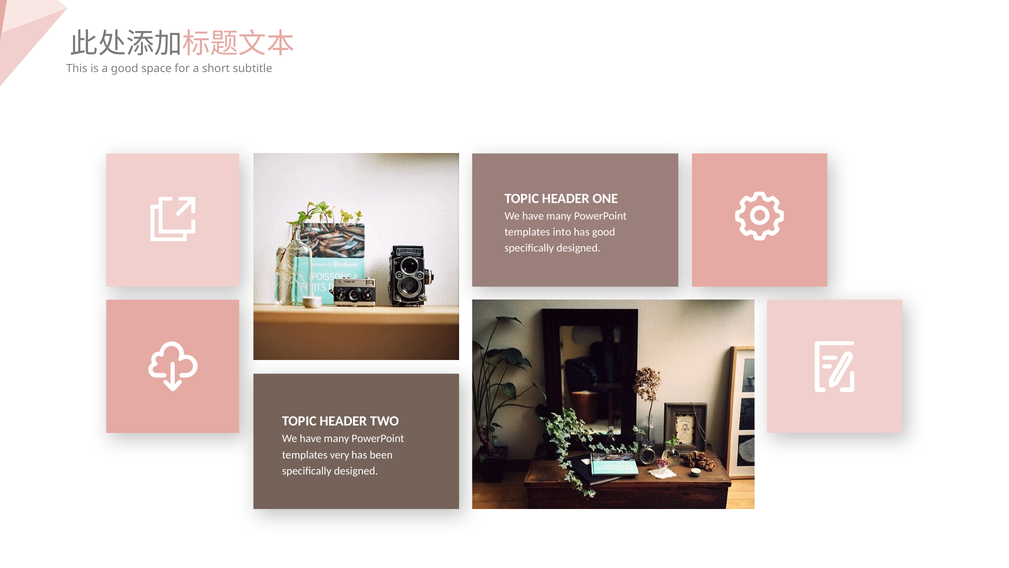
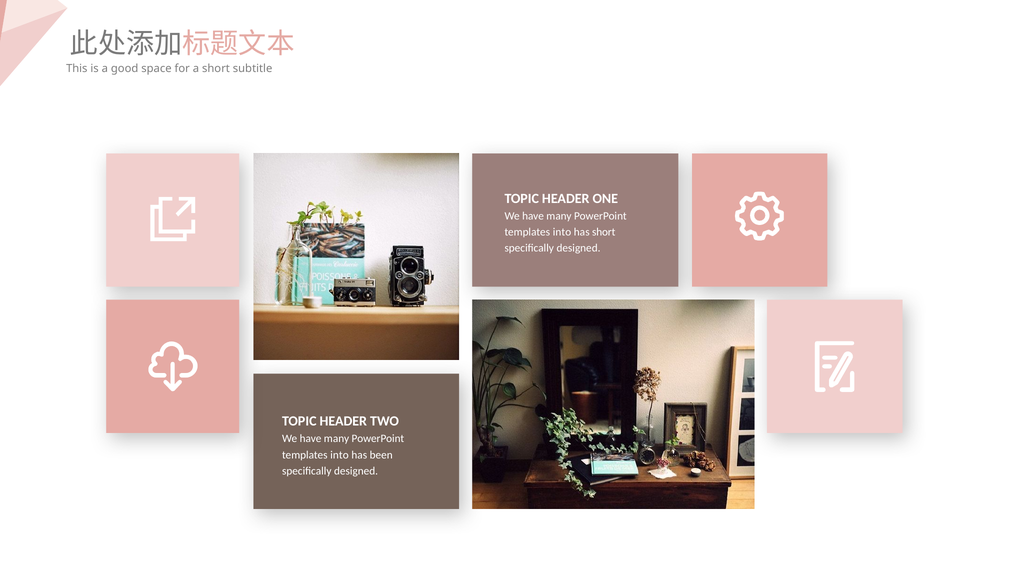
has good: good -> short
very at (340, 455): very -> into
